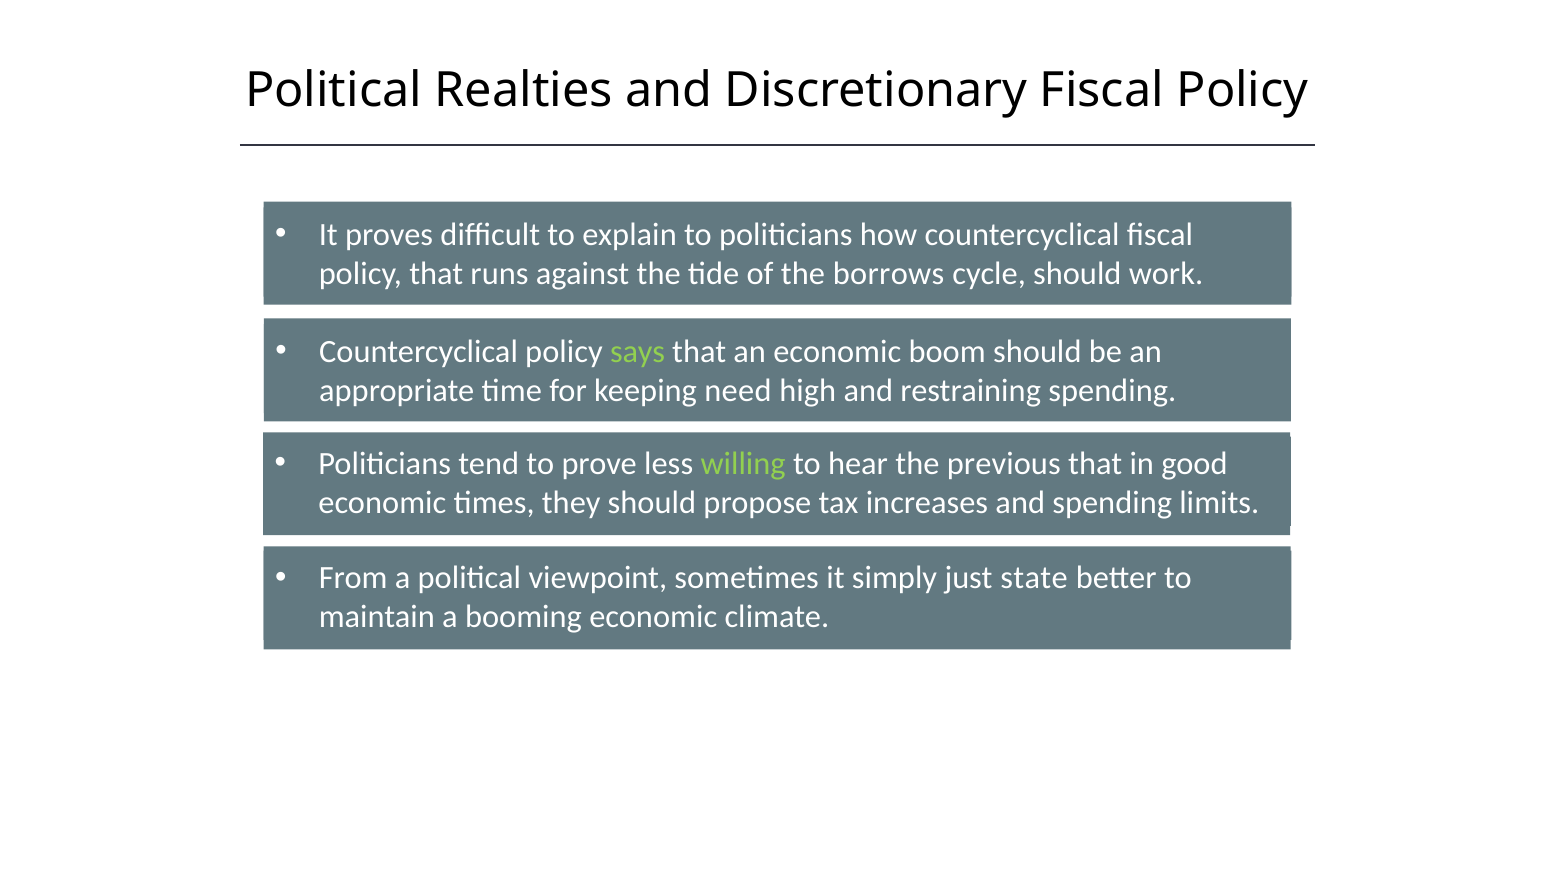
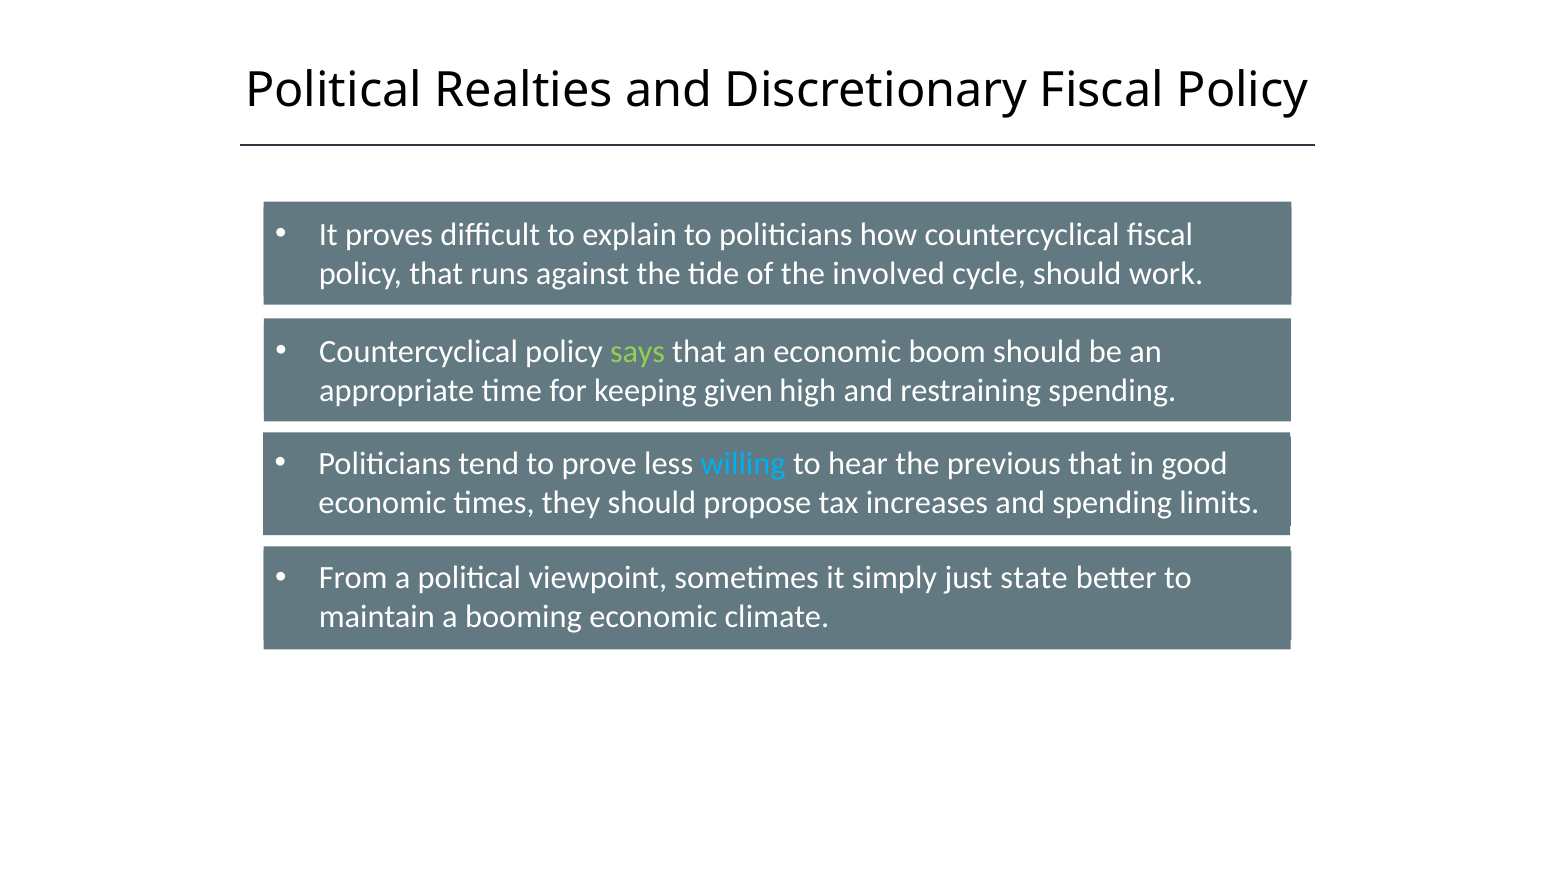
borrows: borrows -> involved
need: need -> given
willing colour: light green -> light blue
